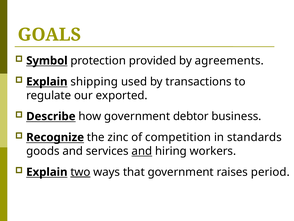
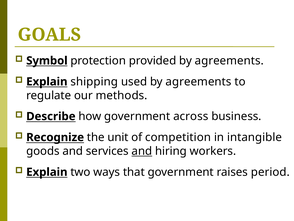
used by transactions: transactions -> agreements
exported: exported -> methods
debtor: debtor -> across
zinc: zinc -> unit
standards: standards -> intangible
two underline: present -> none
